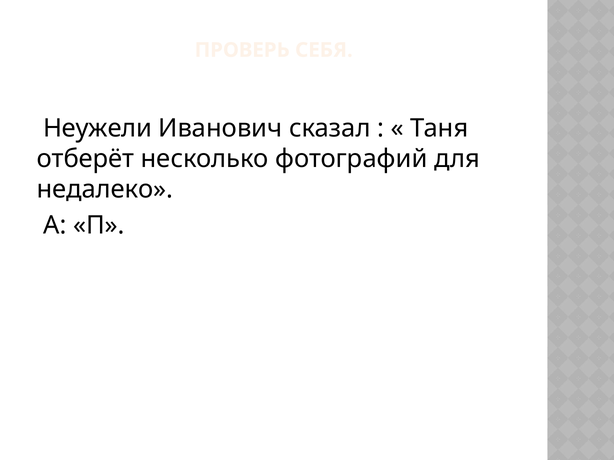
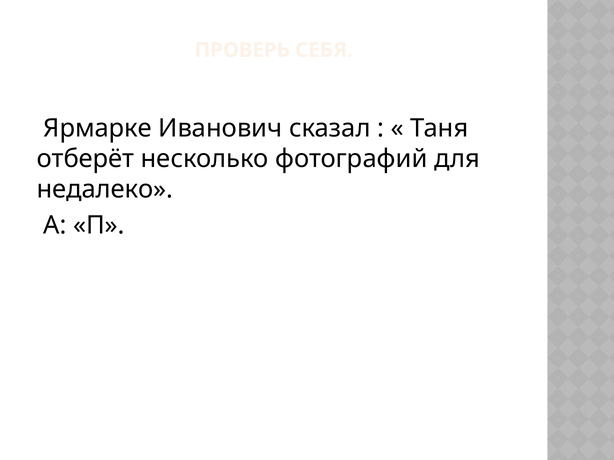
Неужели: Неужели -> Ярмарке
